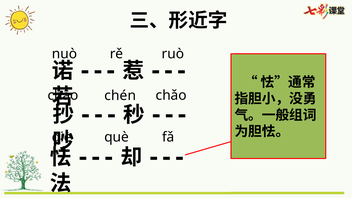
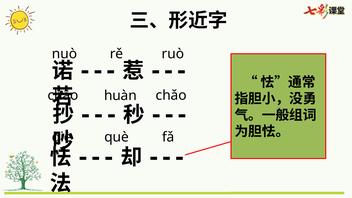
chén: chén -> huàn
